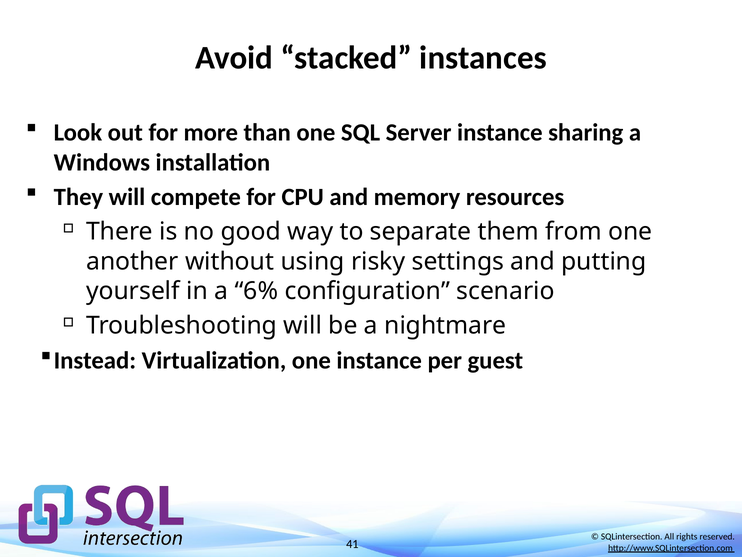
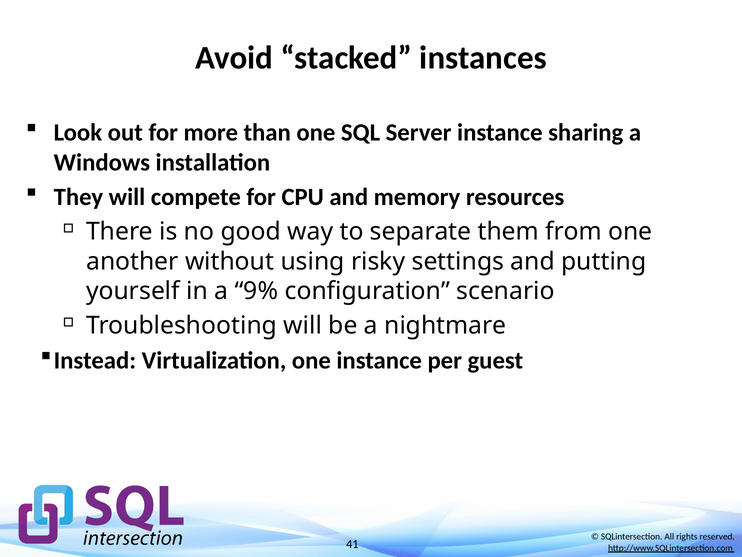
6%: 6% -> 9%
